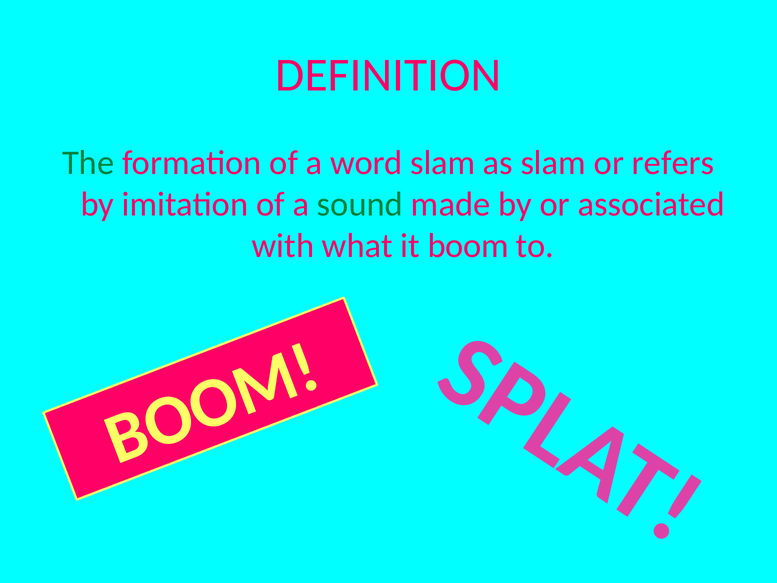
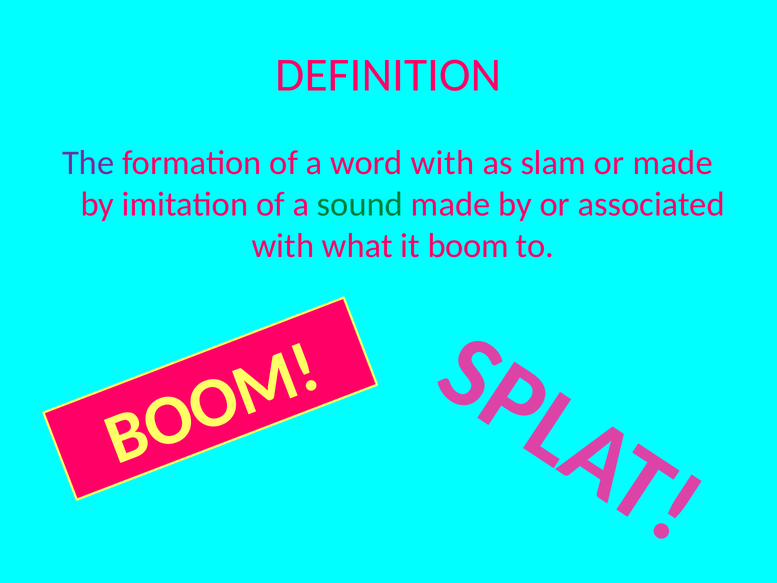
The colour: green -> purple
word slam: slam -> with
or refers: refers -> made
